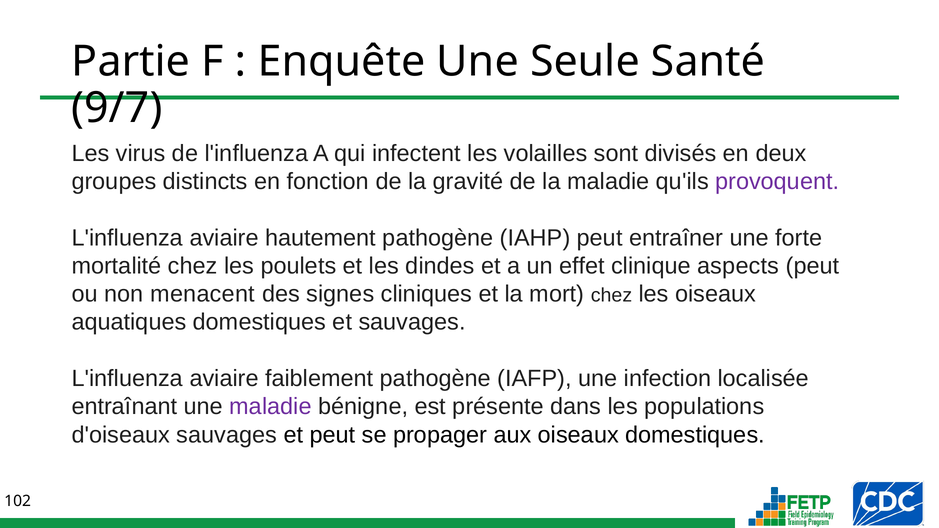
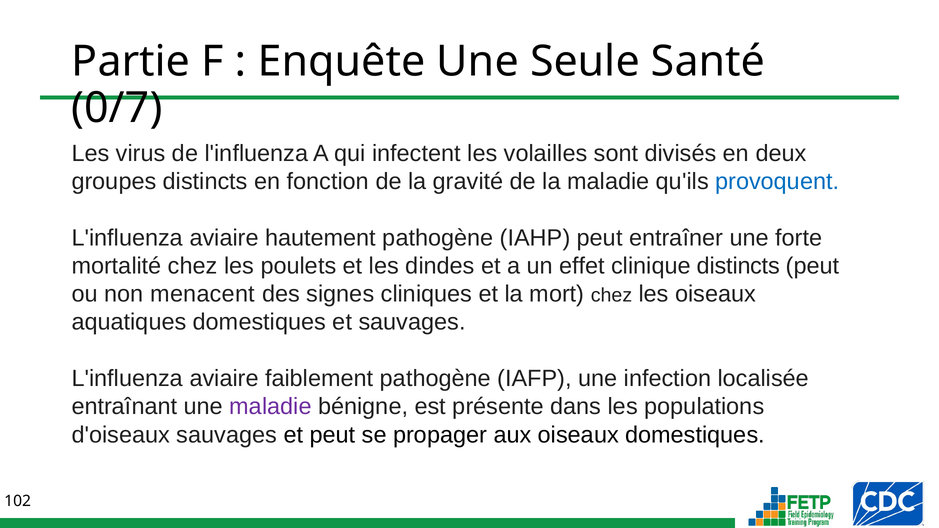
9/7: 9/7 -> 0/7
provoquent colour: purple -> blue
clinique aspects: aspects -> distincts
